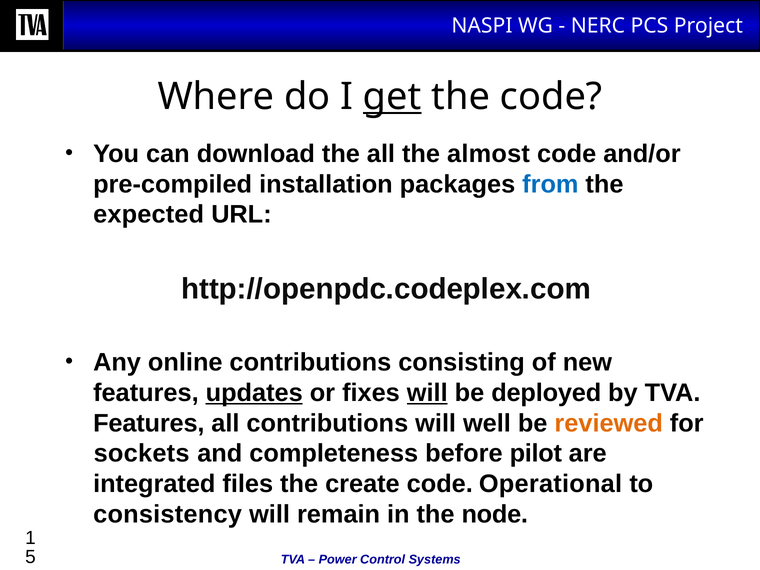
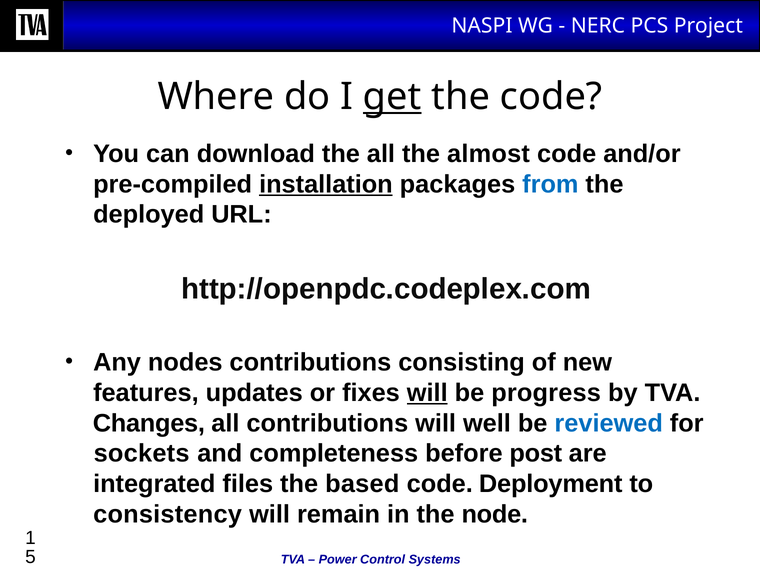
installation underline: none -> present
expected: expected -> deployed
online: online -> nodes
updates underline: present -> none
deployed: deployed -> progress
Features at (149, 423): Features -> Changes
reviewed colour: orange -> blue
pilot: pilot -> post
create: create -> based
Operational: Operational -> Deployment
